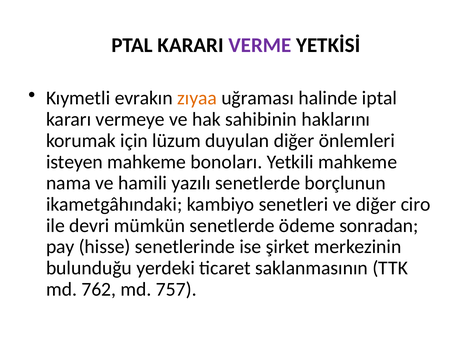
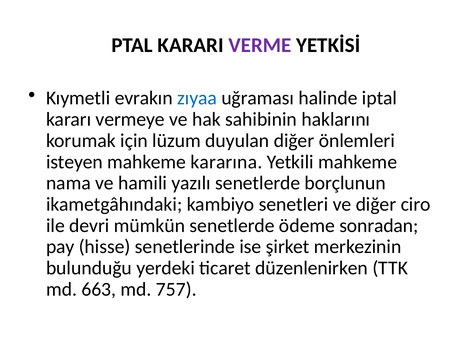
zıyaa colour: orange -> blue
bonoları: bonoları -> kararına
saklanmasının: saklanmasının -> düzenlenirken
762: 762 -> 663
